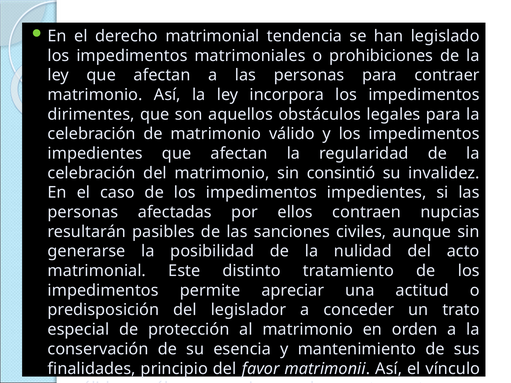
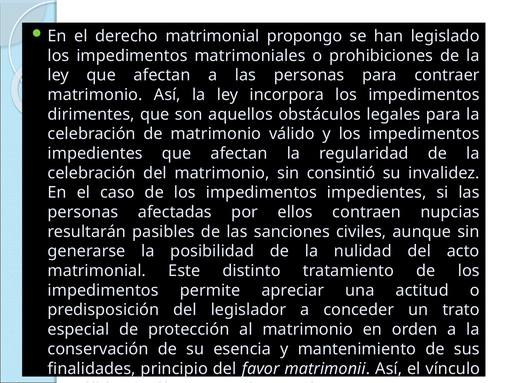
tendencia: tendencia -> propongo
